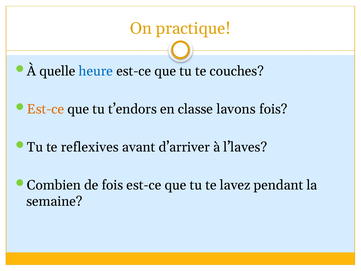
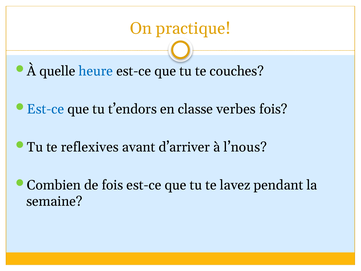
Est-ce at (46, 109) colour: orange -> blue
lavons: lavons -> verbes
l’laves: l’laves -> l’nous
